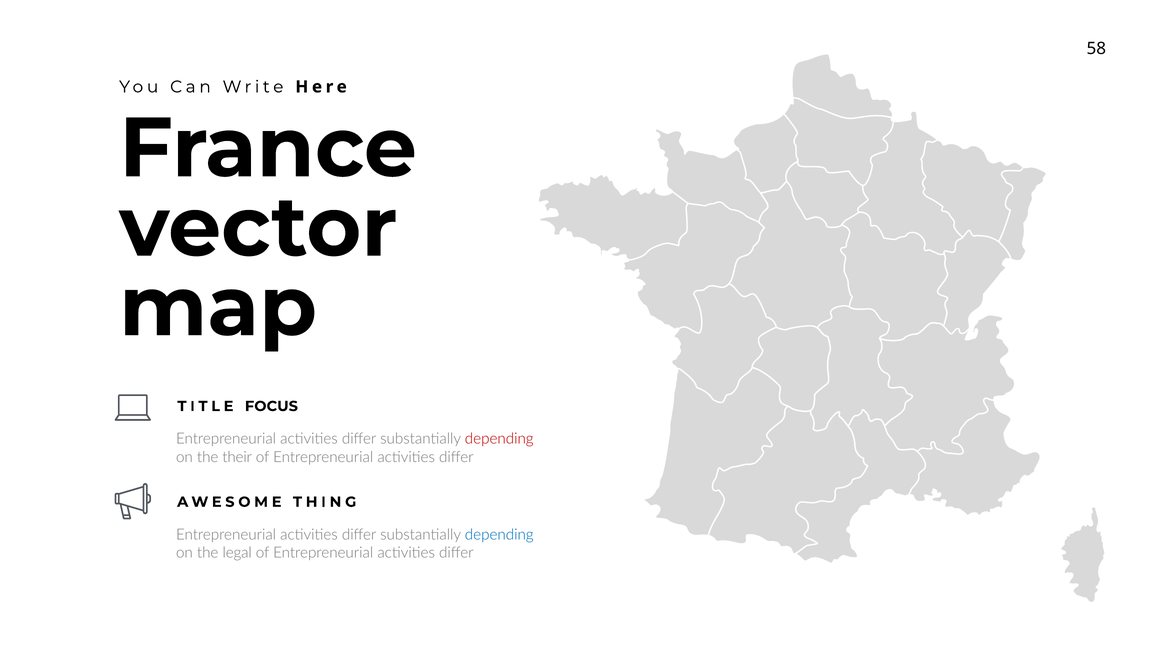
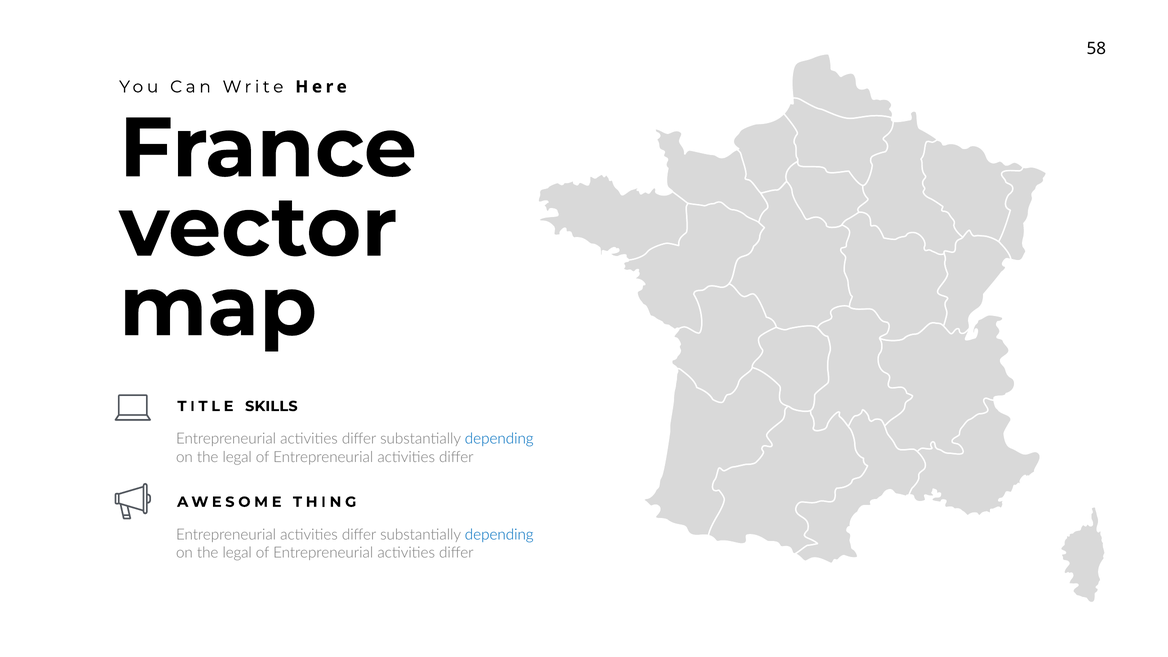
FOCUS: FOCUS -> SKILLS
depending at (499, 439) colour: red -> blue
their at (237, 457): their -> legal
